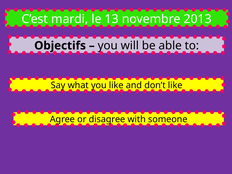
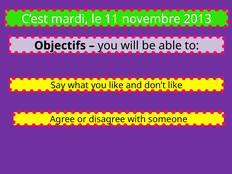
13: 13 -> 11
